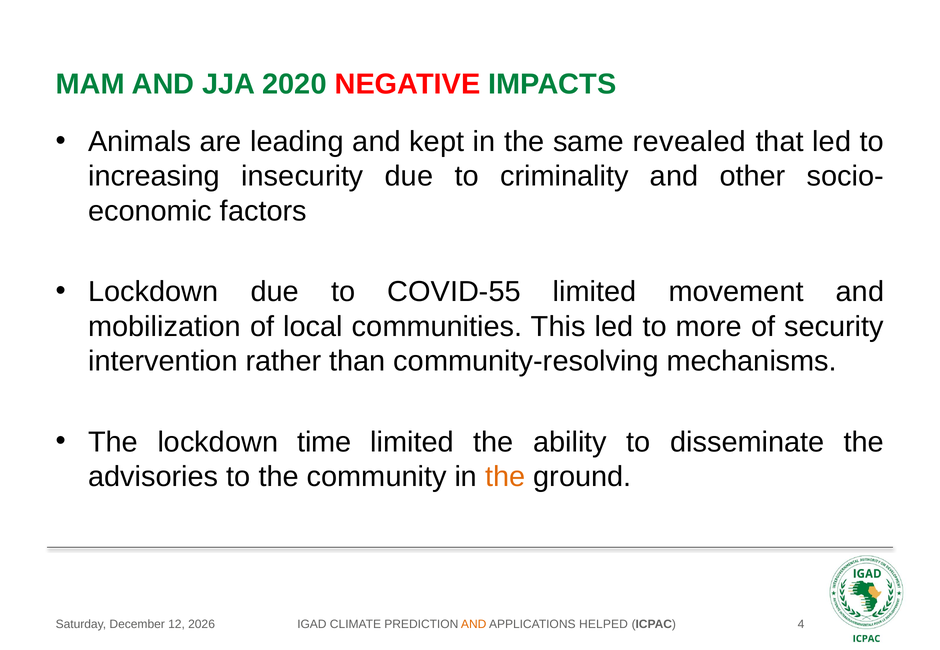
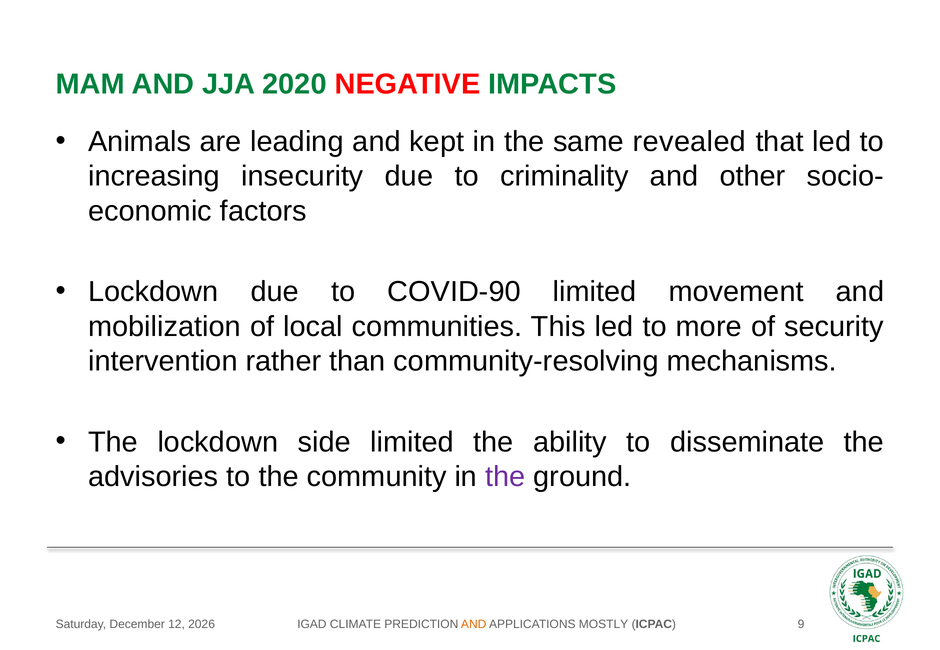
COVID-55: COVID-55 -> COVID-90
time: time -> side
the at (505, 477) colour: orange -> purple
HELPED: HELPED -> MOSTLY
4: 4 -> 9
